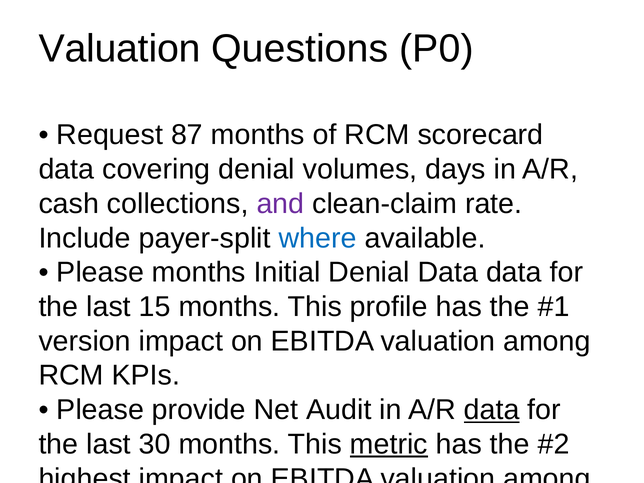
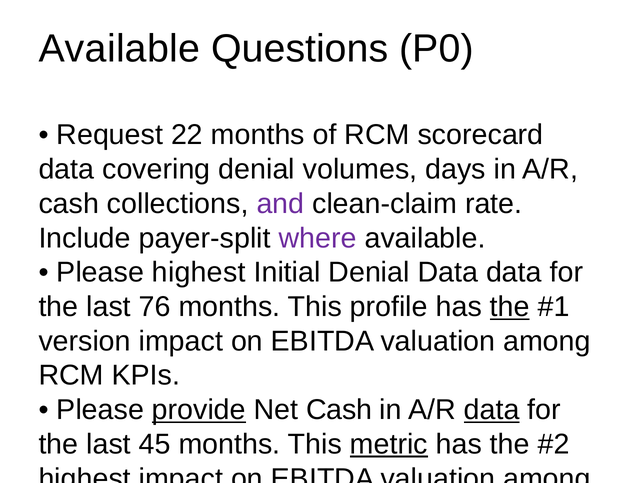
Valuation at (120, 49): Valuation -> Available
87: 87 -> 22
where colour: blue -> purple
Please months: months -> highest
15: 15 -> 76
the at (510, 307) underline: none -> present
provide at (199, 410) underline: none -> present
Net Audit: Audit -> Cash
30: 30 -> 45
